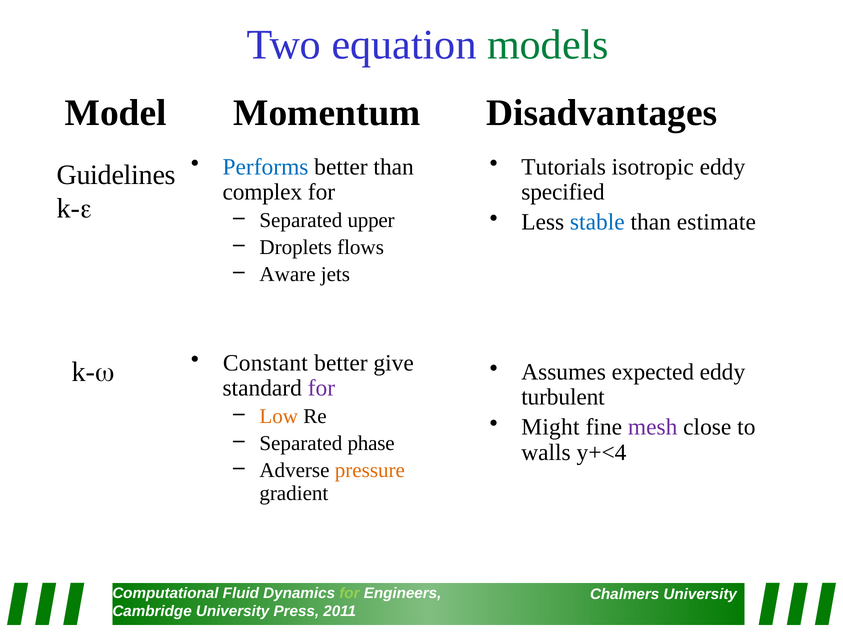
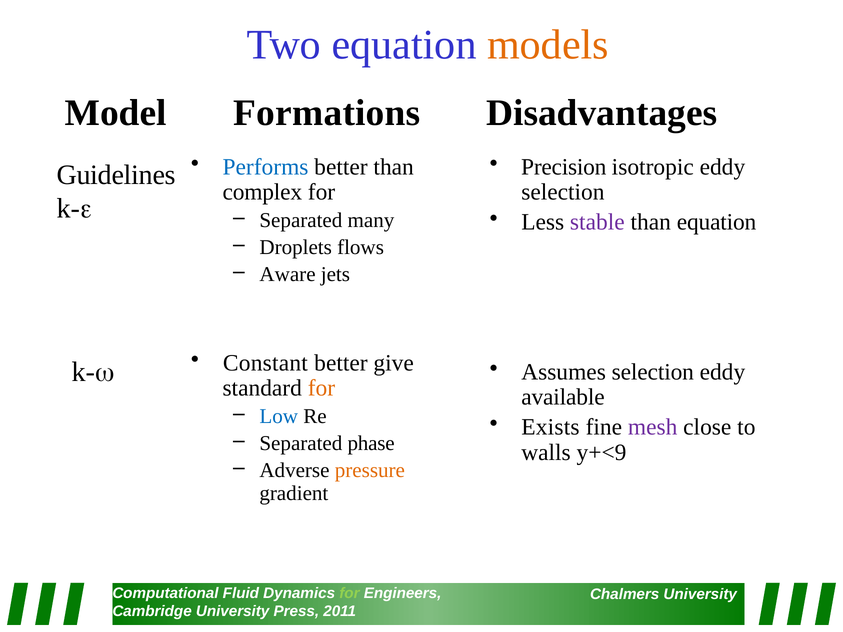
models colour: green -> orange
Momentum: Momentum -> Formations
Tutorials: Tutorials -> Precision
specified at (563, 192): specified -> selection
upper: upper -> many
stable colour: blue -> purple
than estimate: estimate -> equation
Assumes expected: expected -> selection
for at (321, 388) colour: purple -> orange
turbulent: turbulent -> available
Low colour: orange -> blue
Might: Might -> Exists
y+<4: y+<4 -> y+<9
